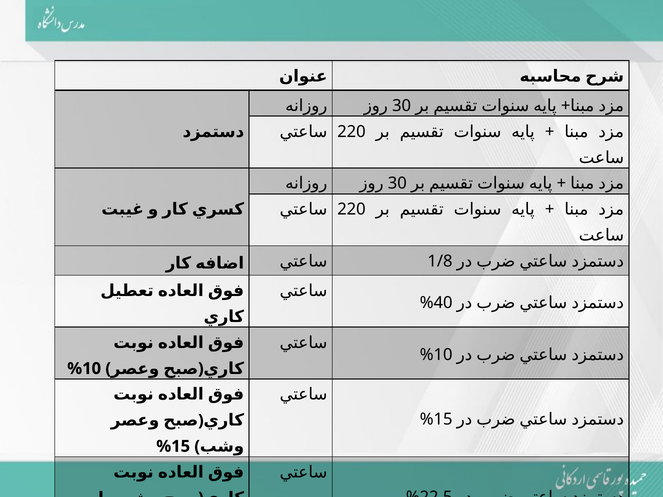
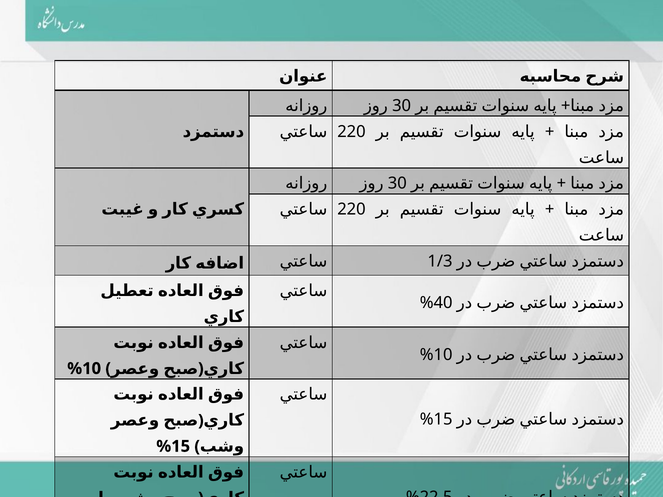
1/8: 1/8 -> 1/3
